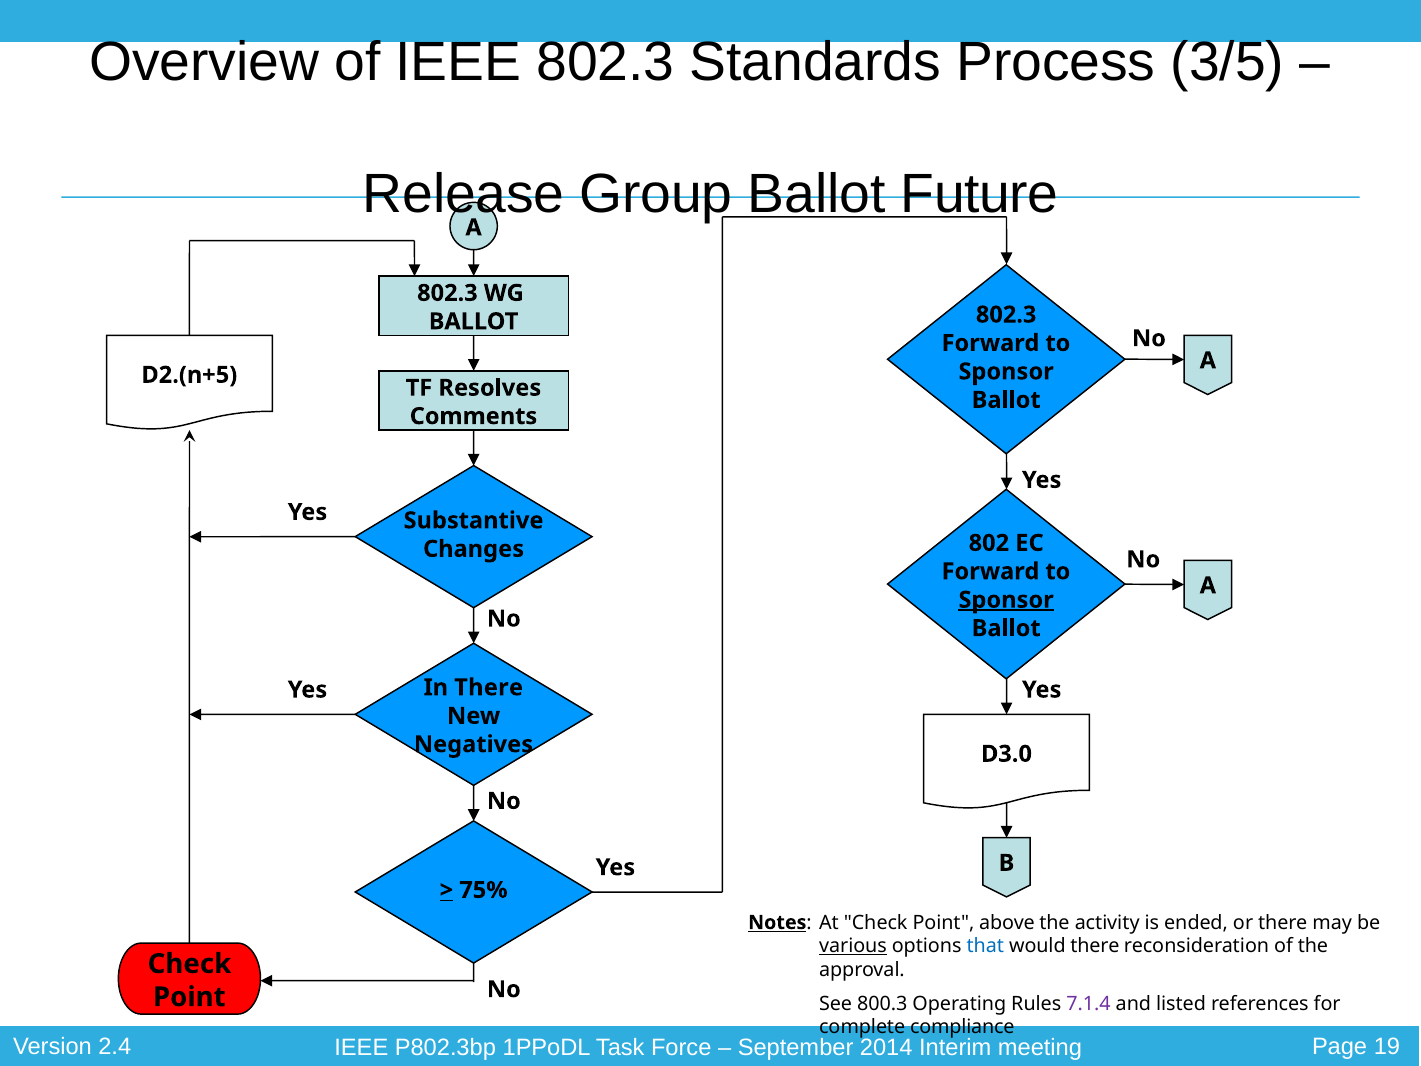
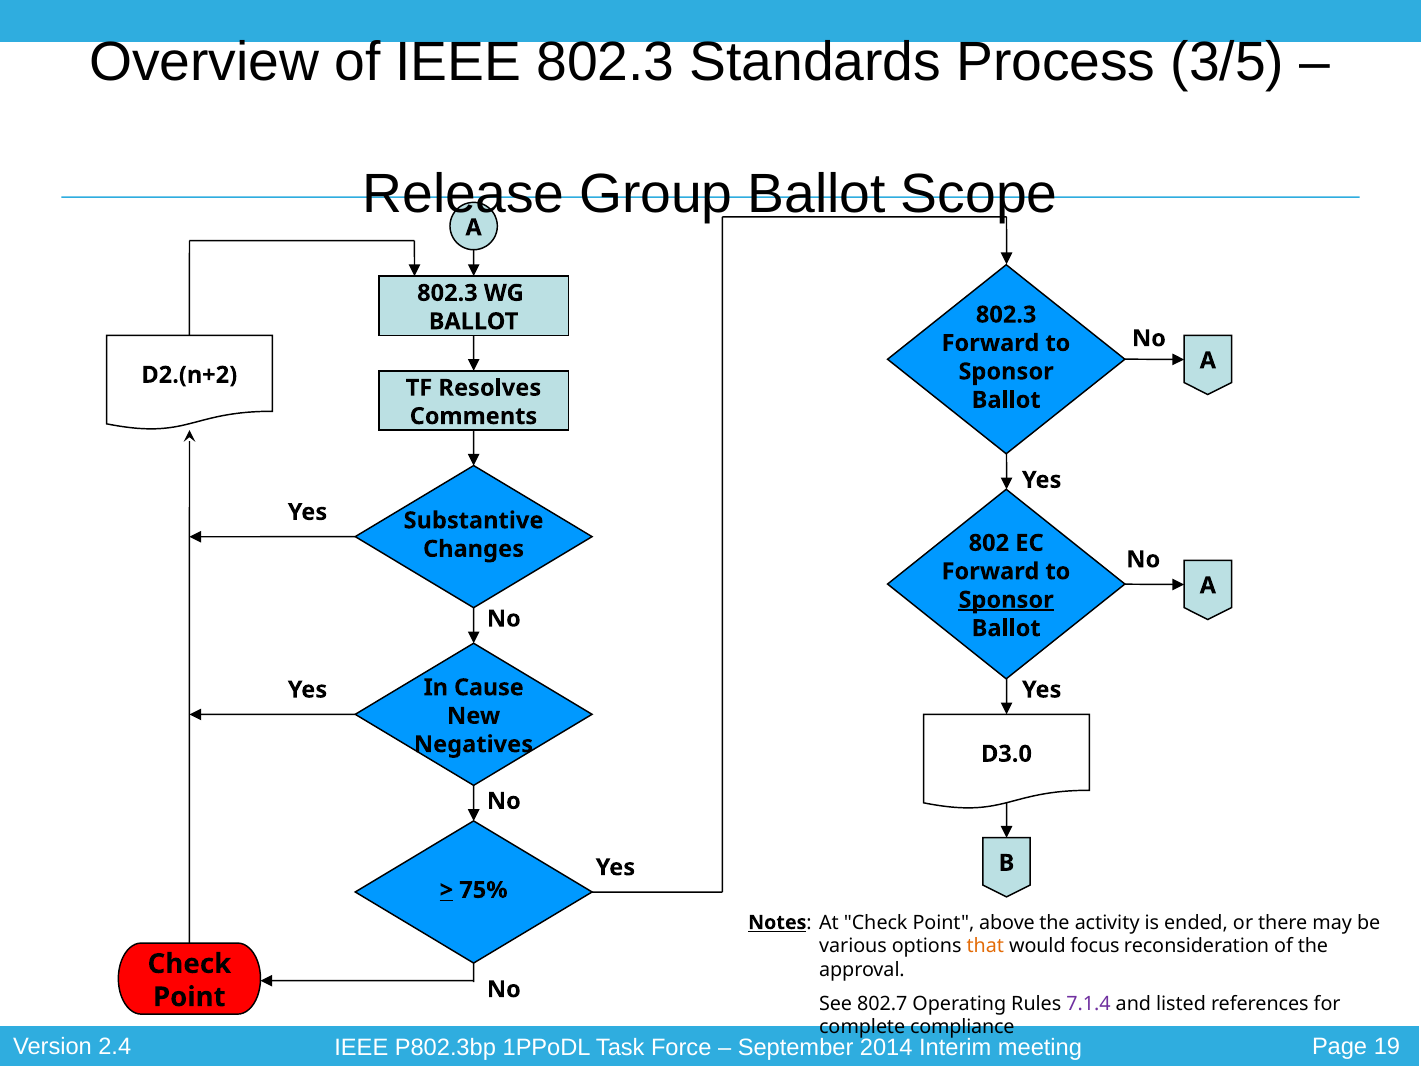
Future: Future -> Scope
D2.(n+5: D2.(n+5 -> D2.(n+2
In There: There -> Cause
various underline: present -> none
that colour: blue -> orange
would there: there -> focus
800.3: 800.3 -> 802.7
